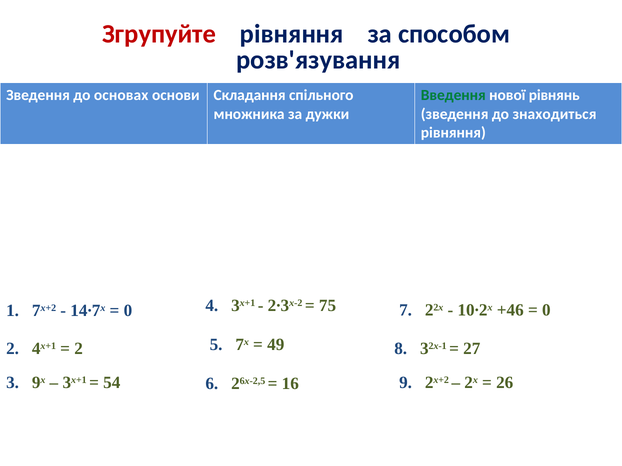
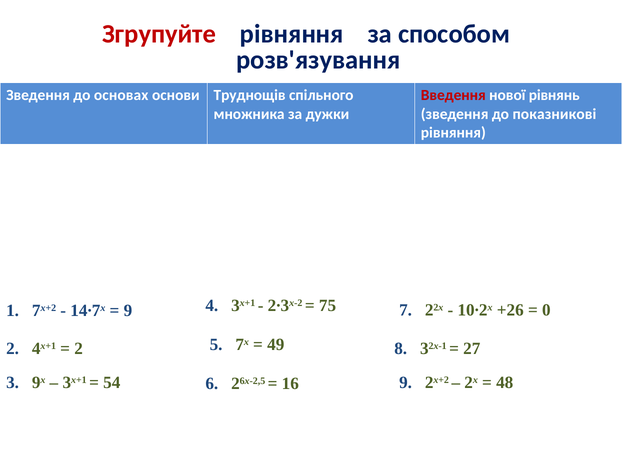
Складання: Складання -> Труднощів
Введення colour: green -> red
знаходиться: знаходиться -> показникові
+46: +46 -> +26
0 at (128, 311): 0 -> 9
26: 26 -> 48
